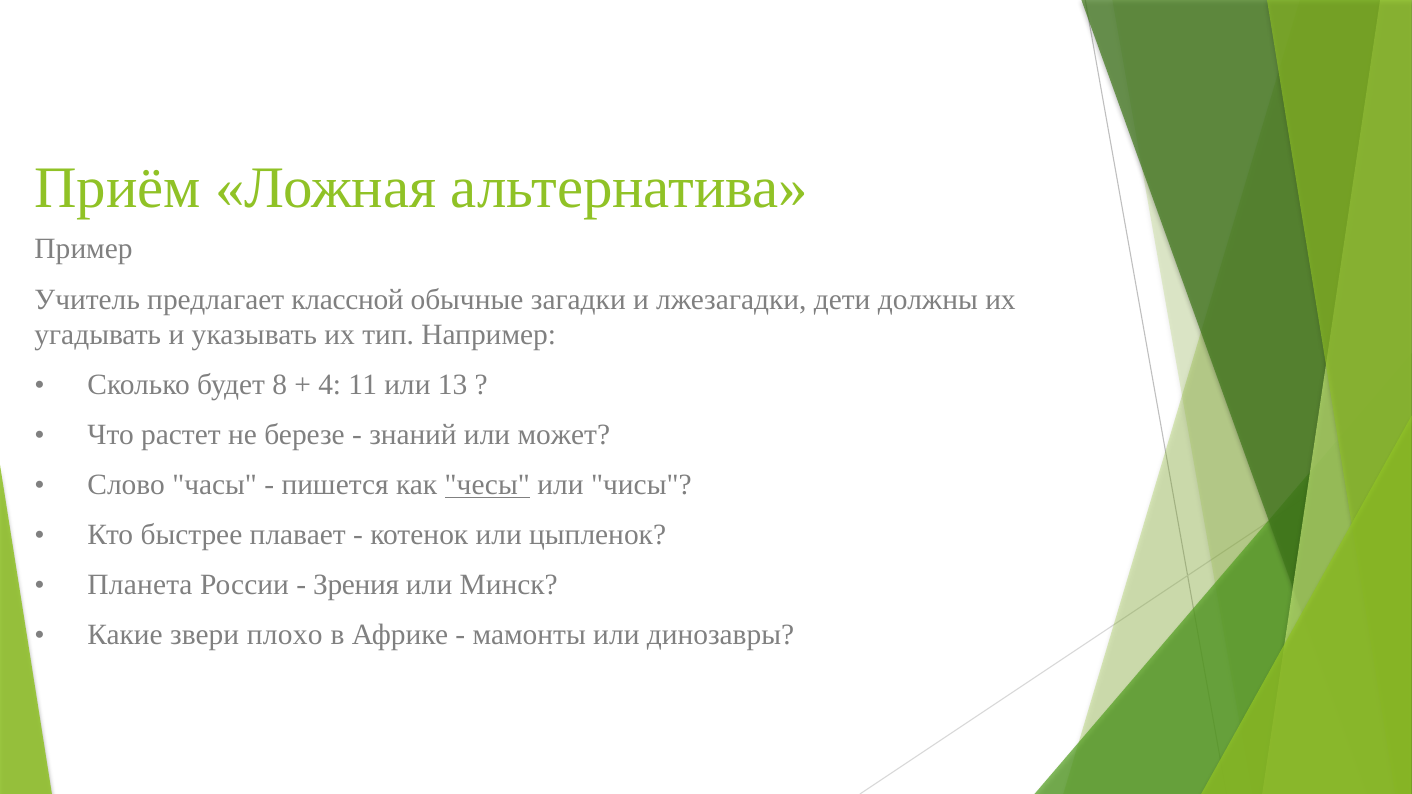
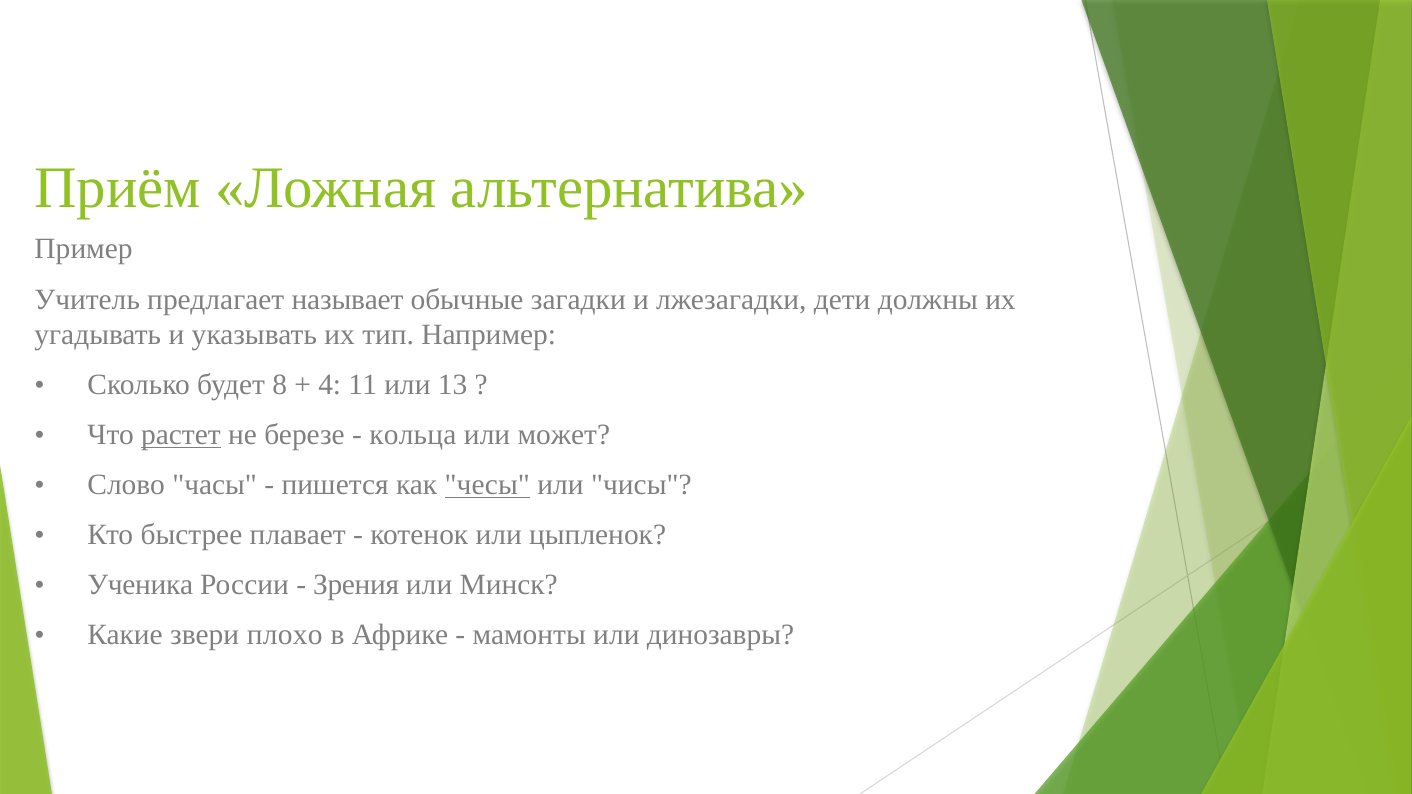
классной: классной -> называет
растет underline: none -> present
знаний: знаний -> кольца
Планета: Планета -> Ученика
